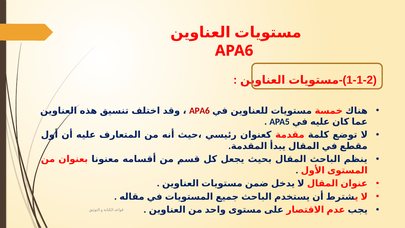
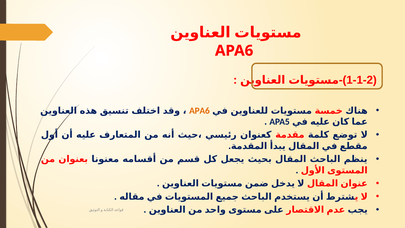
APA6 at (199, 111) colour: red -> orange
